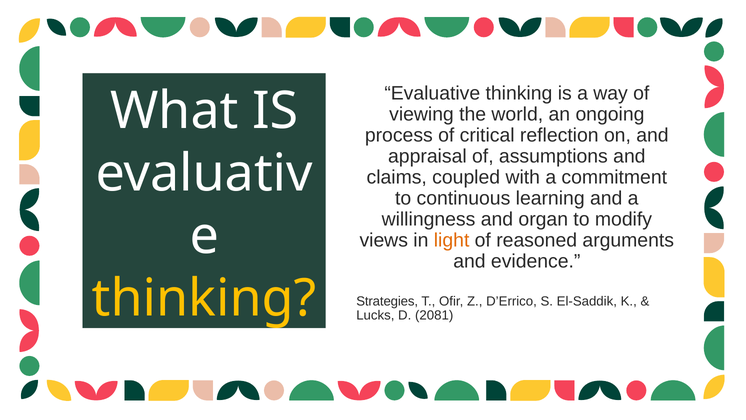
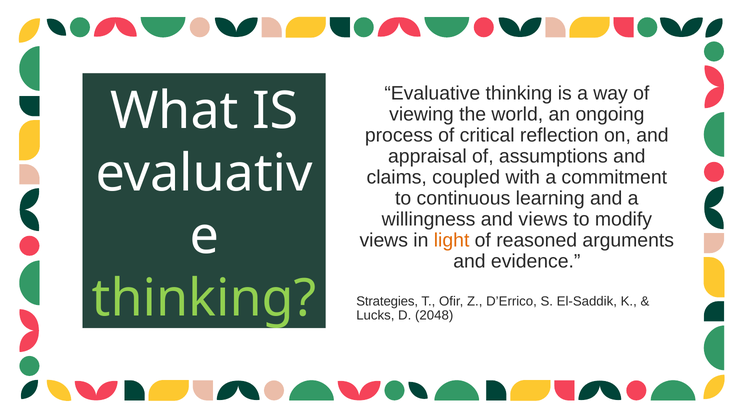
and organ: organ -> views
thinking at (204, 298) colour: yellow -> light green
2081: 2081 -> 2048
